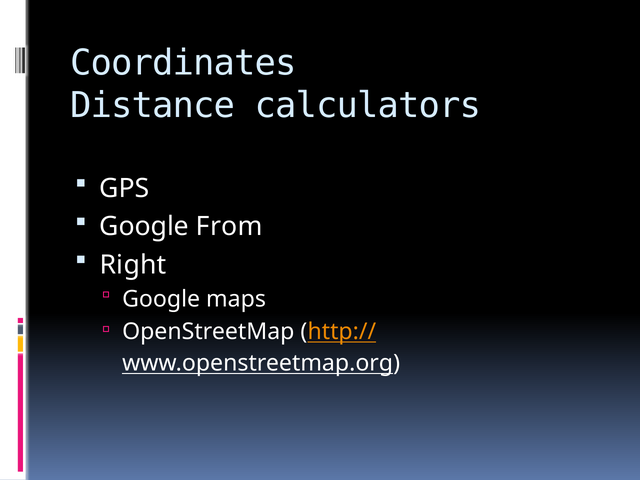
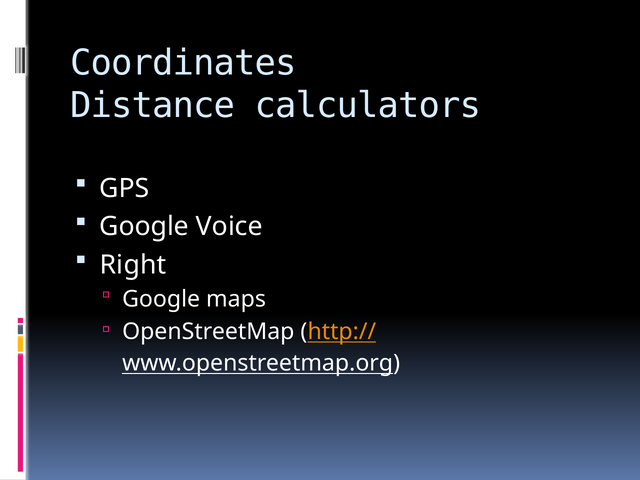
From: From -> Voice
